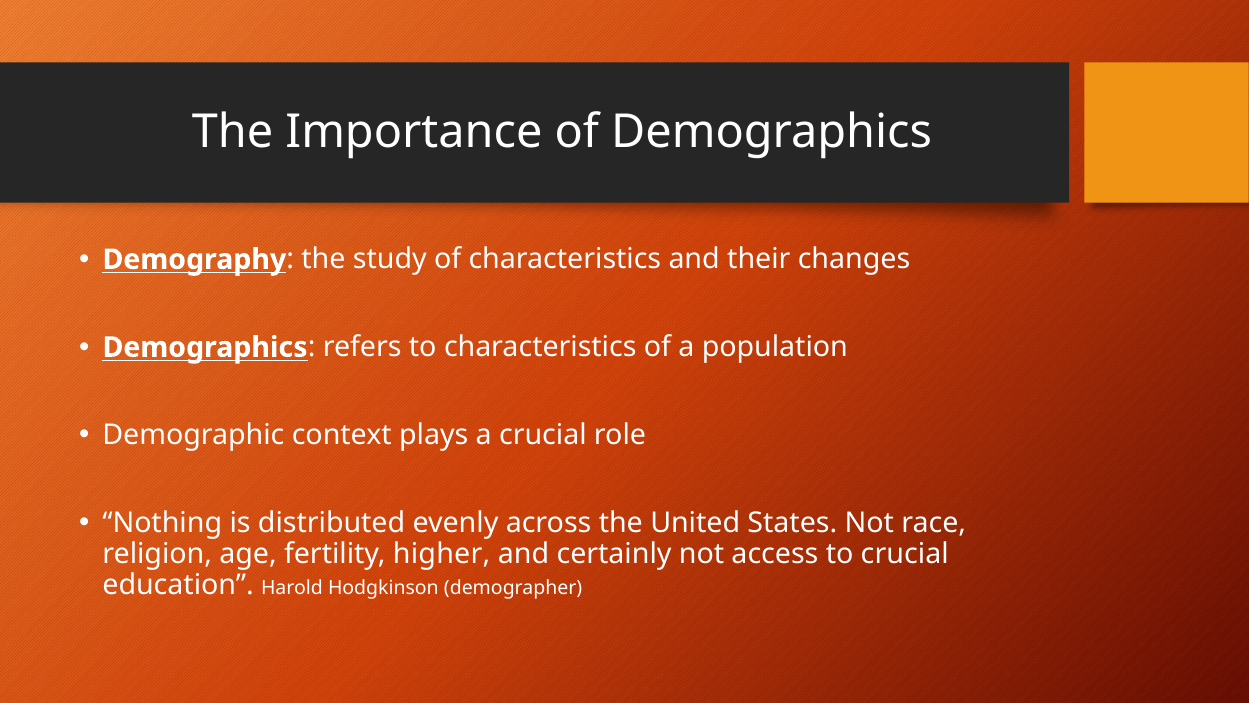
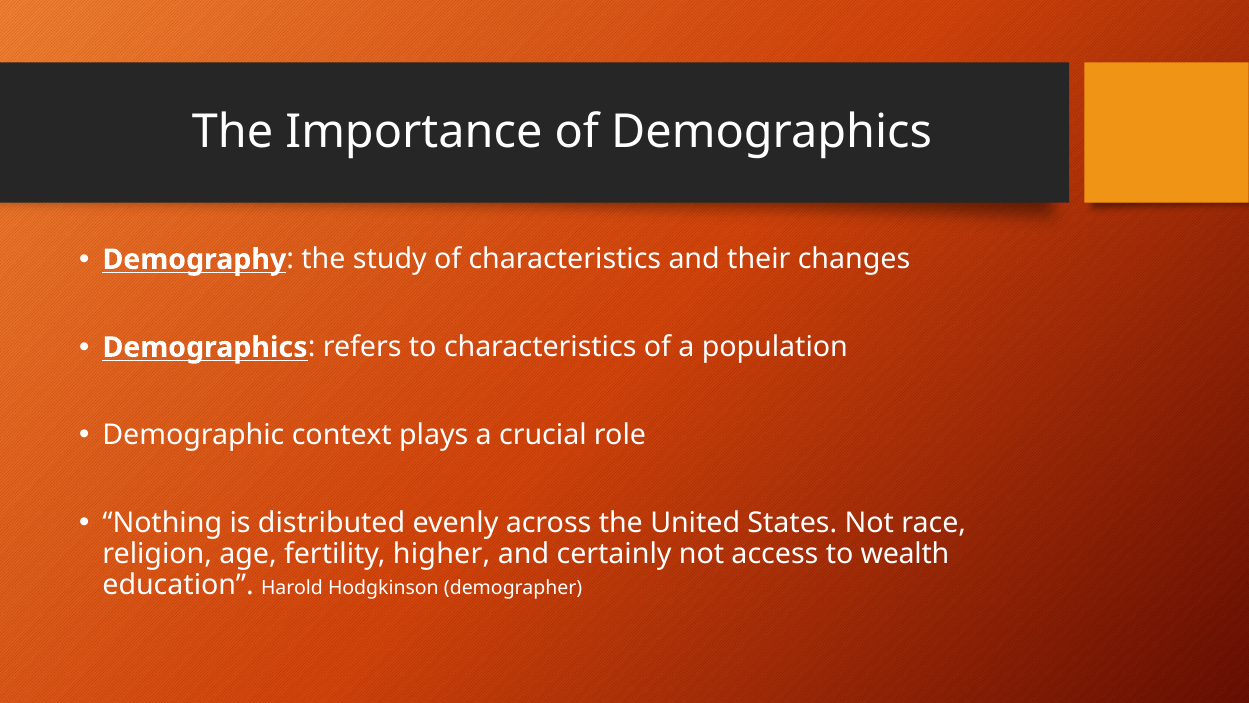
to crucial: crucial -> wealth
